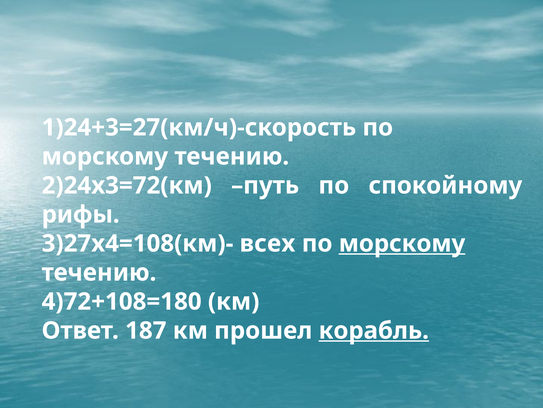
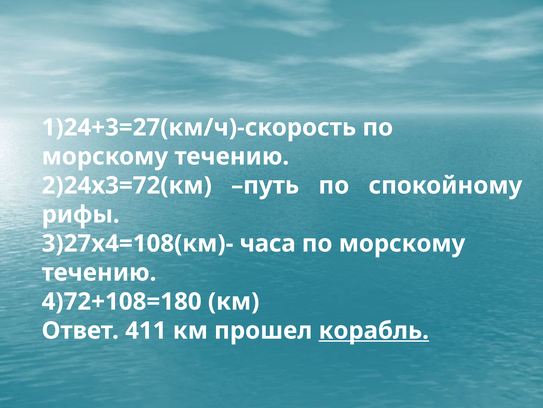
всех: всех -> часа
морскому at (402, 243) underline: present -> none
187: 187 -> 411
